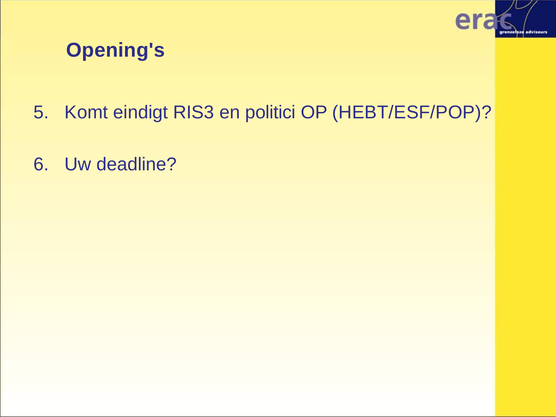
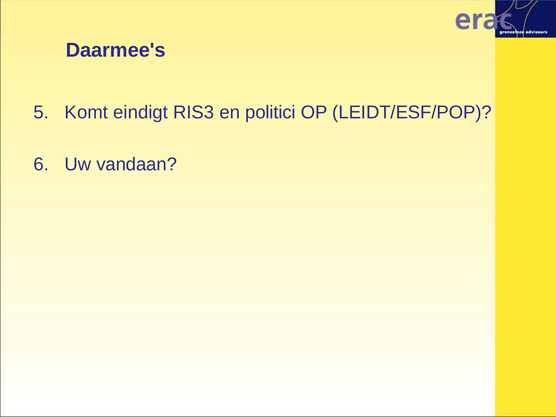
Opening's: Opening's -> Daarmee's
HEBT/ESF/POP: HEBT/ESF/POP -> LEIDT/ESF/POP
deadline: deadline -> vandaan
